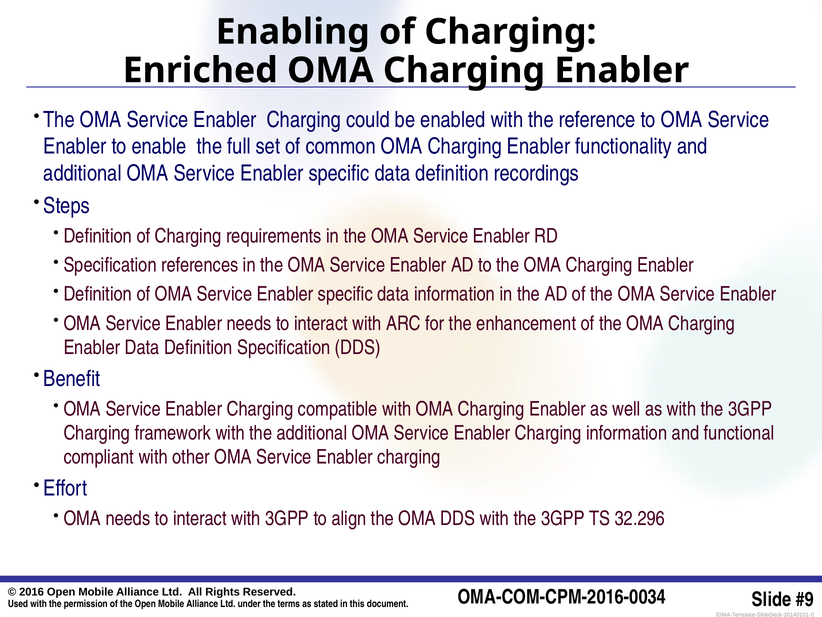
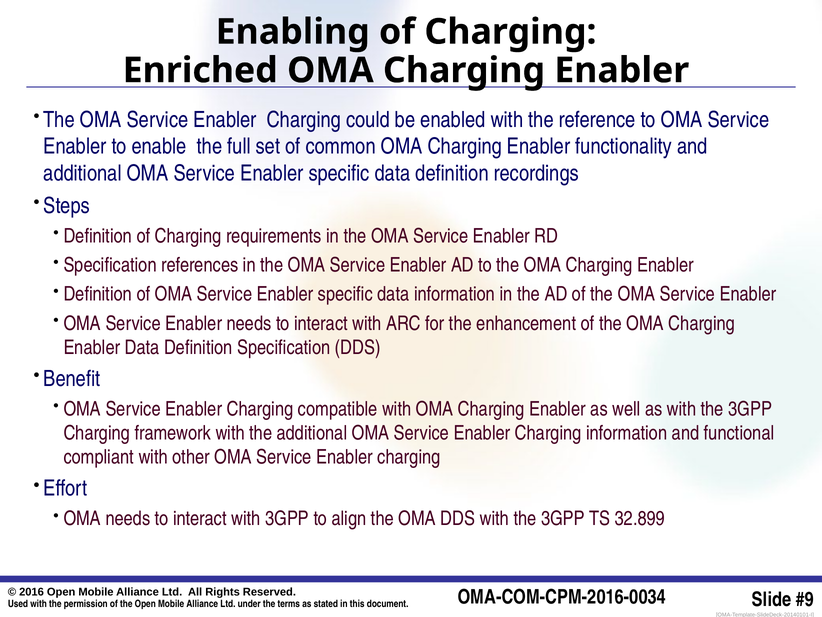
32.296: 32.296 -> 32.899
